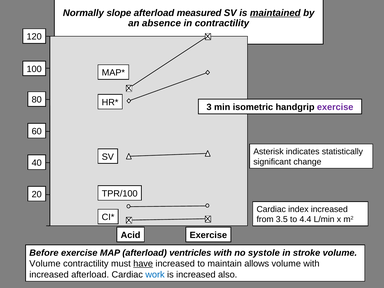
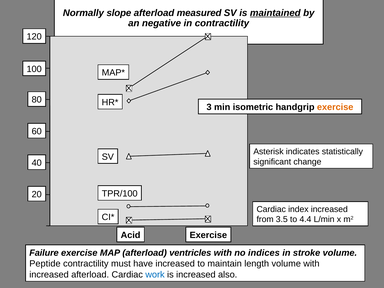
absence: absence -> negative
exercise at (335, 107) colour: purple -> orange
Before: Before -> Failure
systole: systole -> indices
Volume at (45, 264): Volume -> Peptide
have underline: present -> none
allows: allows -> length
